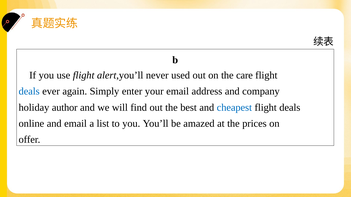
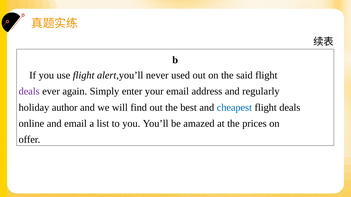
care: care -> said
deals at (29, 92) colour: blue -> purple
company: company -> regularly
